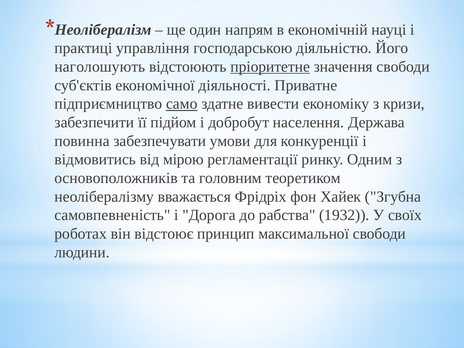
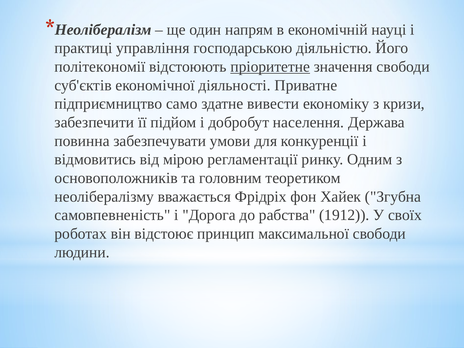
наголошують: наголошують -> політекономії
само underline: present -> none
1932: 1932 -> 1912
